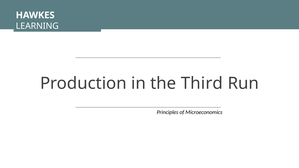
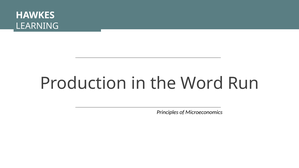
Third: Third -> Word
